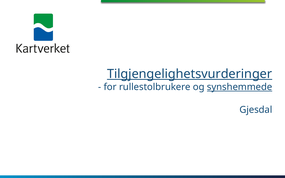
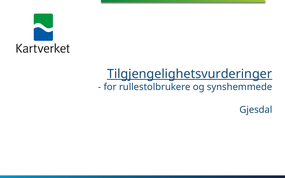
synshemmede underline: present -> none
